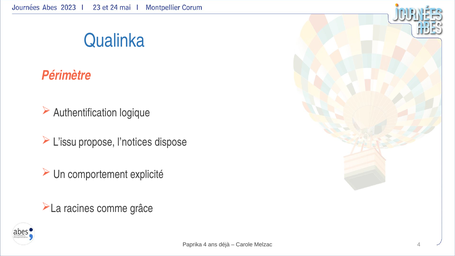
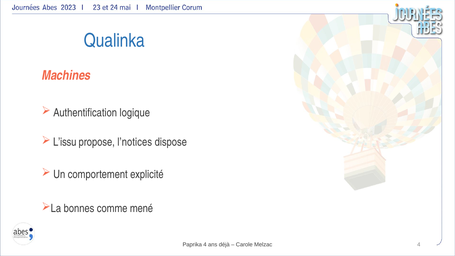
Périmètre: Périmètre -> Machines
racines: racines -> bonnes
grâce: grâce -> mené
